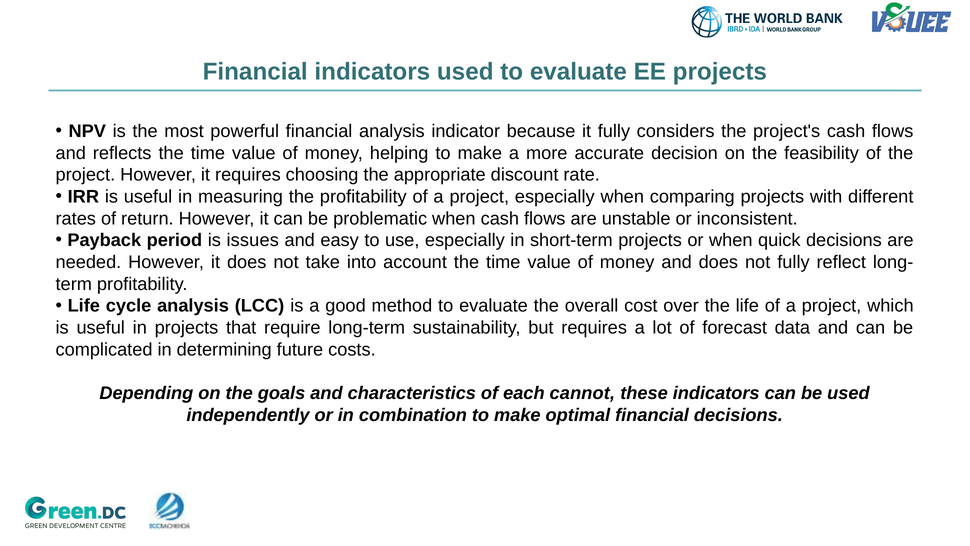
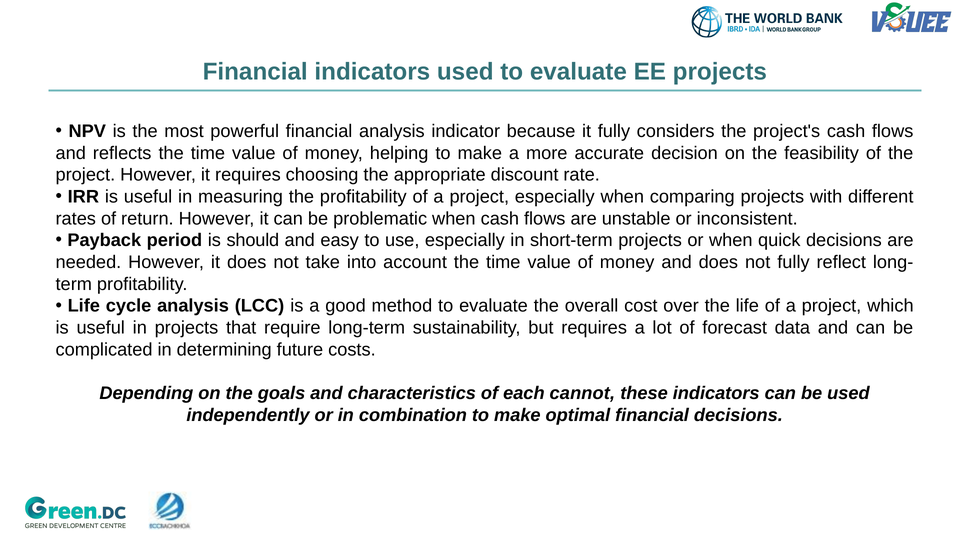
issues: issues -> should
